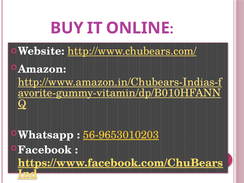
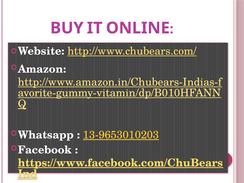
56-9653010203: 56-9653010203 -> 13-9653010203
